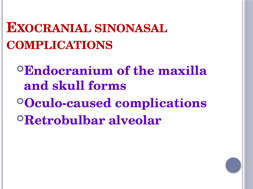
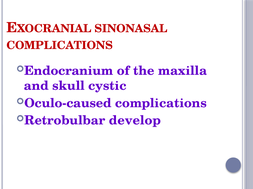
forms: forms -> cystic
alveolar: alveolar -> develop
